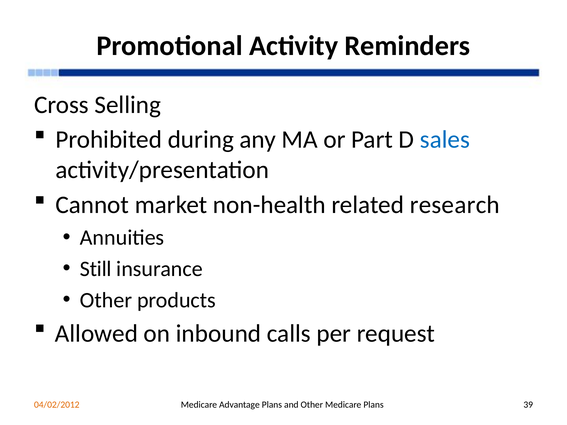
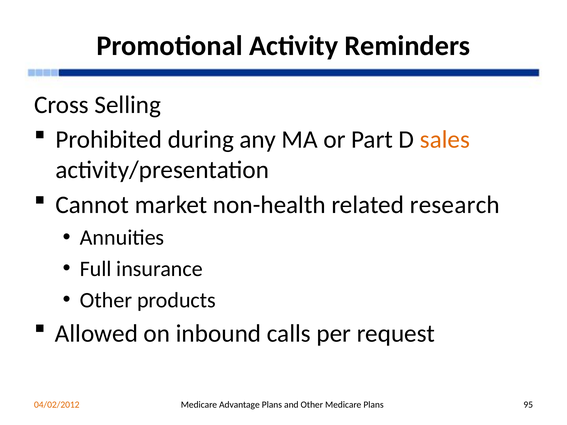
sales colour: blue -> orange
Still: Still -> Full
39: 39 -> 95
